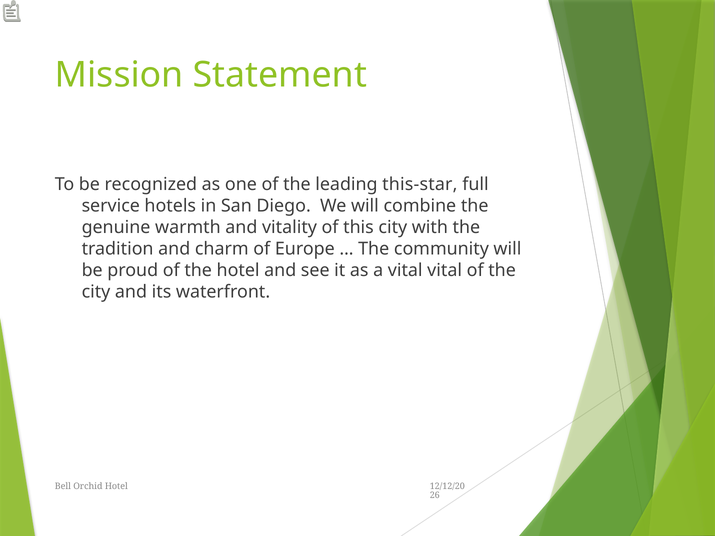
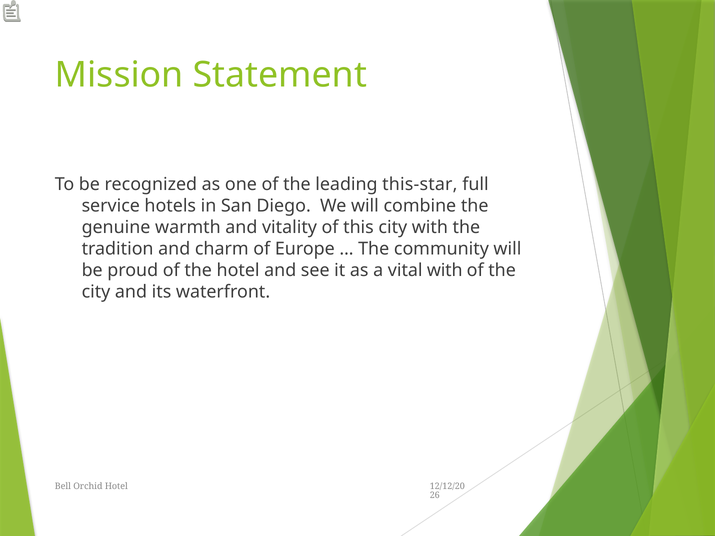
vital vital: vital -> with
